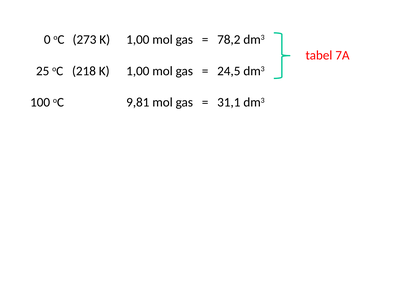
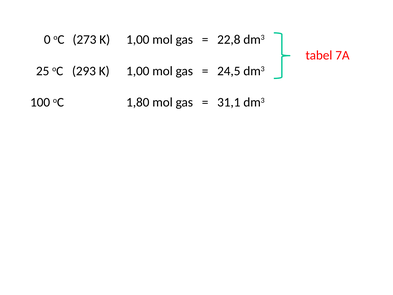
78,2: 78,2 -> 22,8
218: 218 -> 293
9,81: 9,81 -> 1,80
